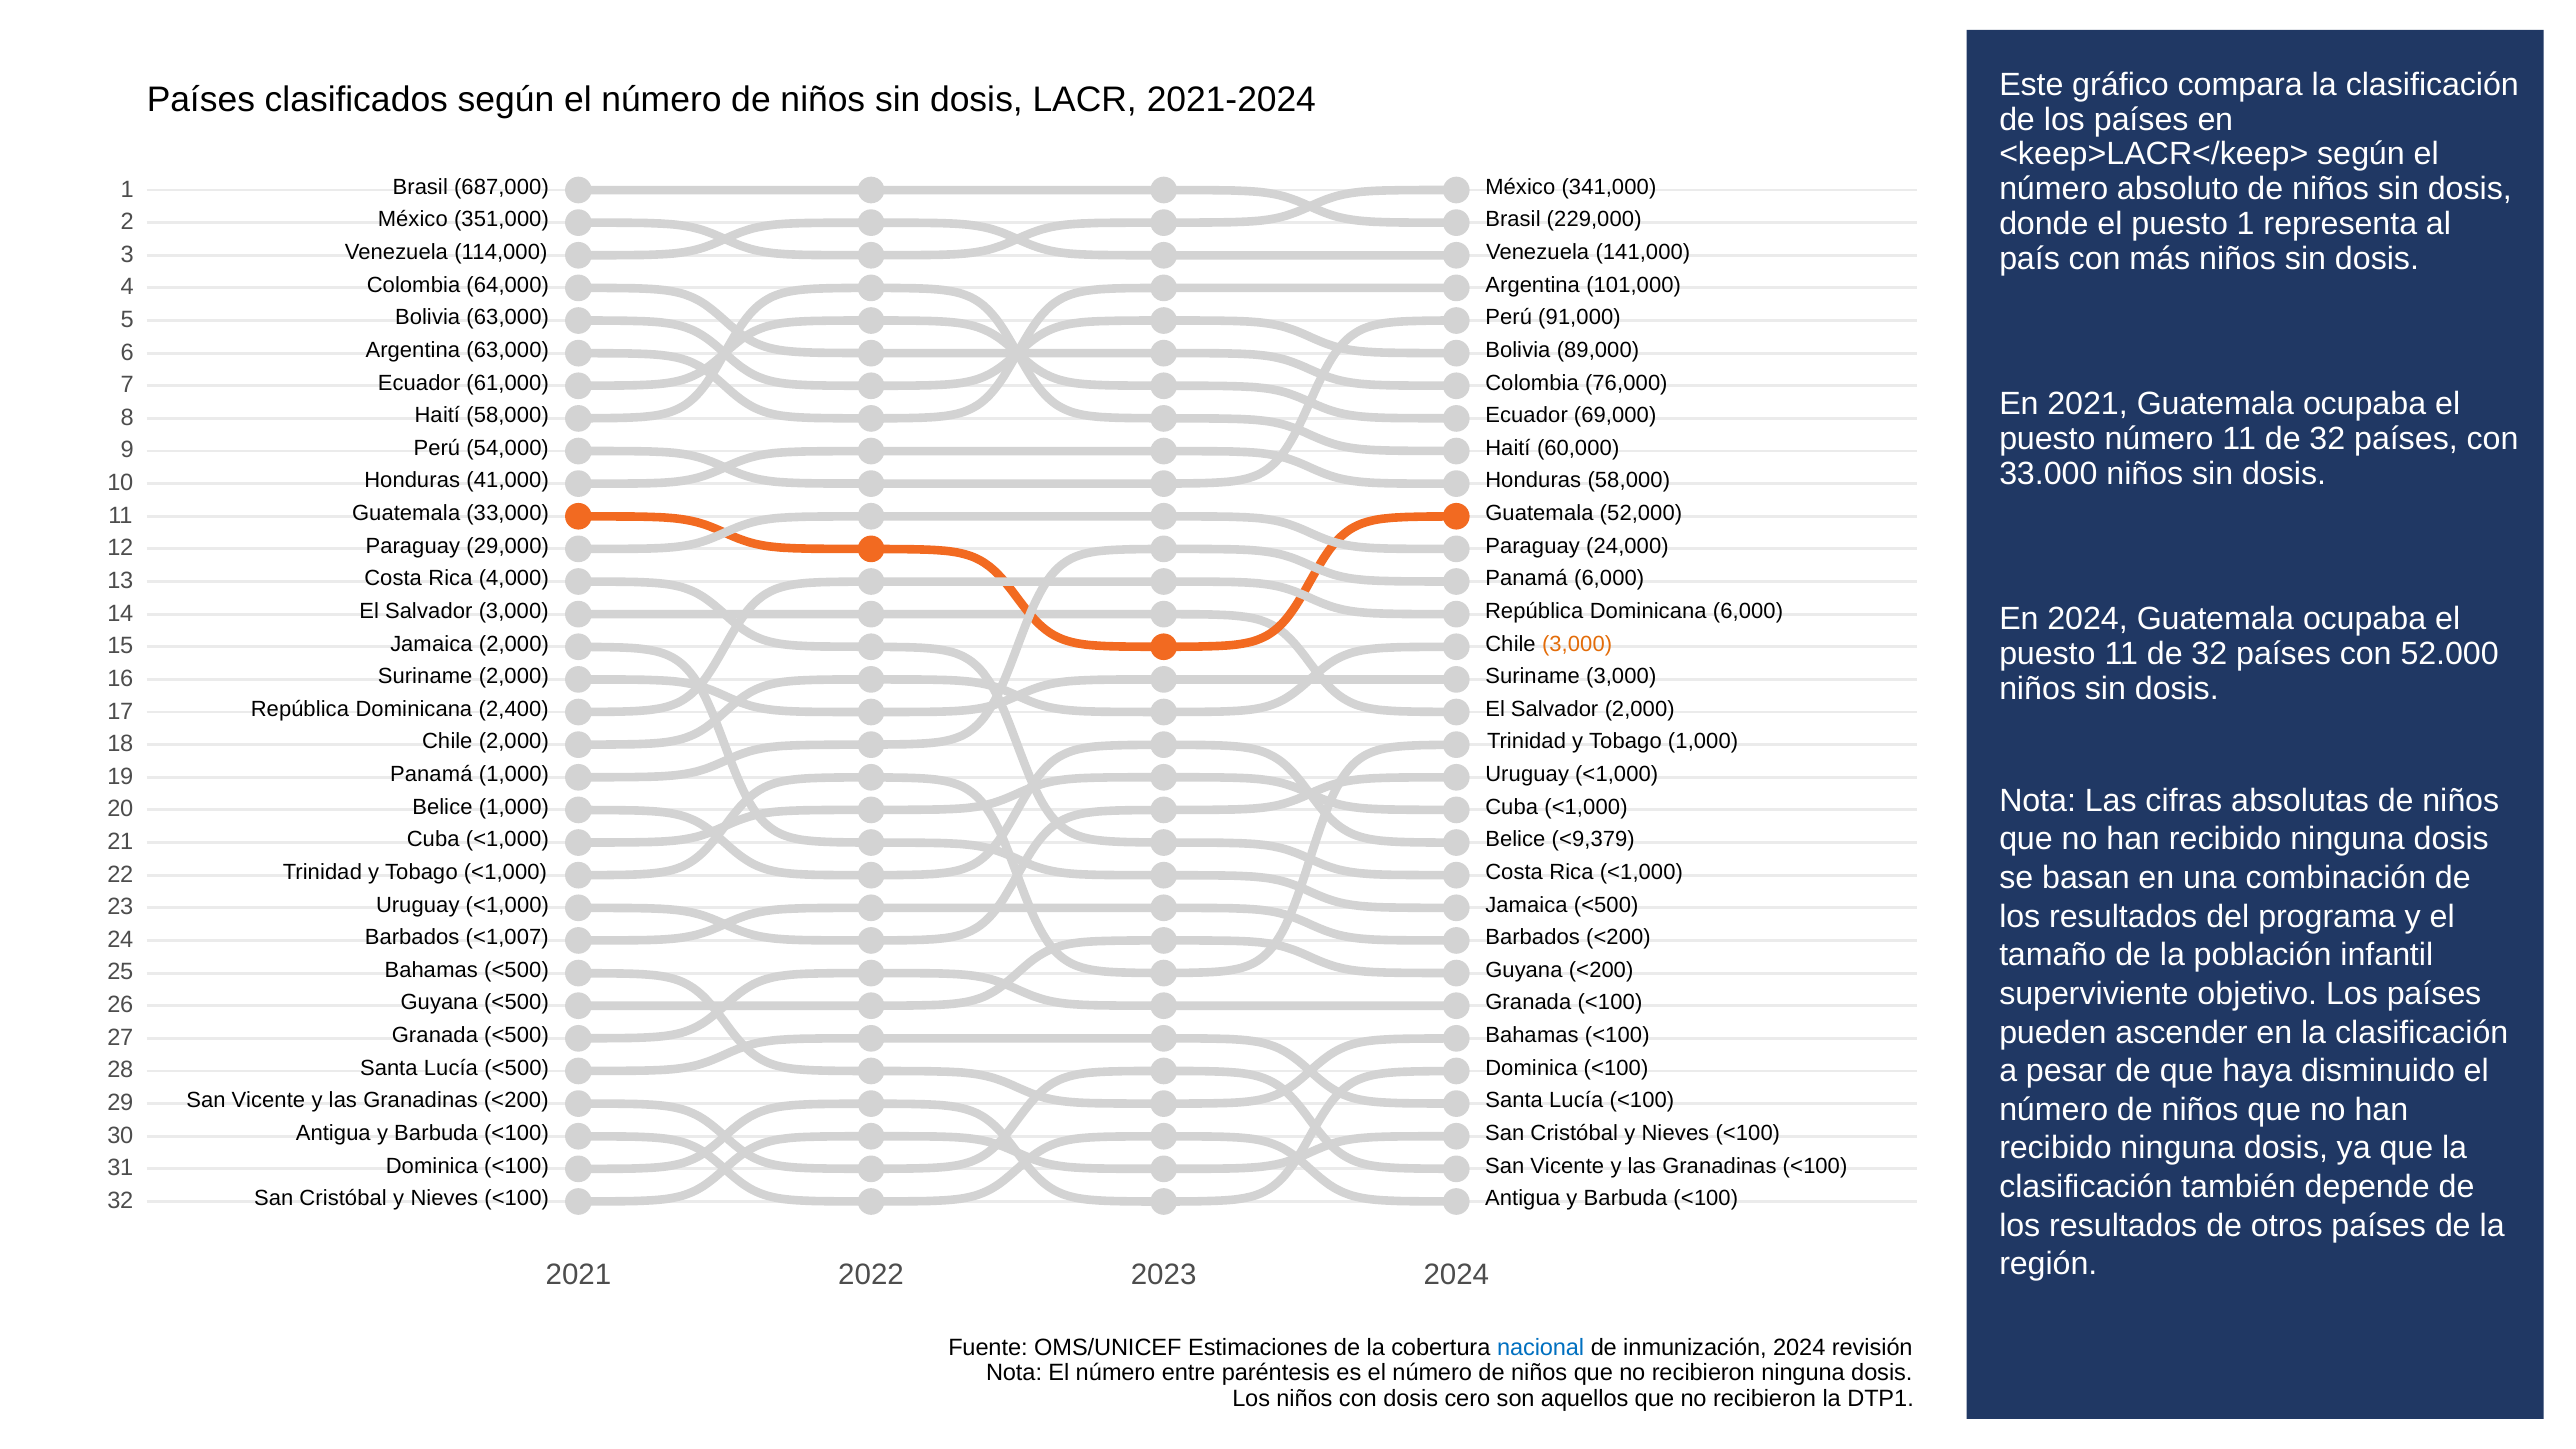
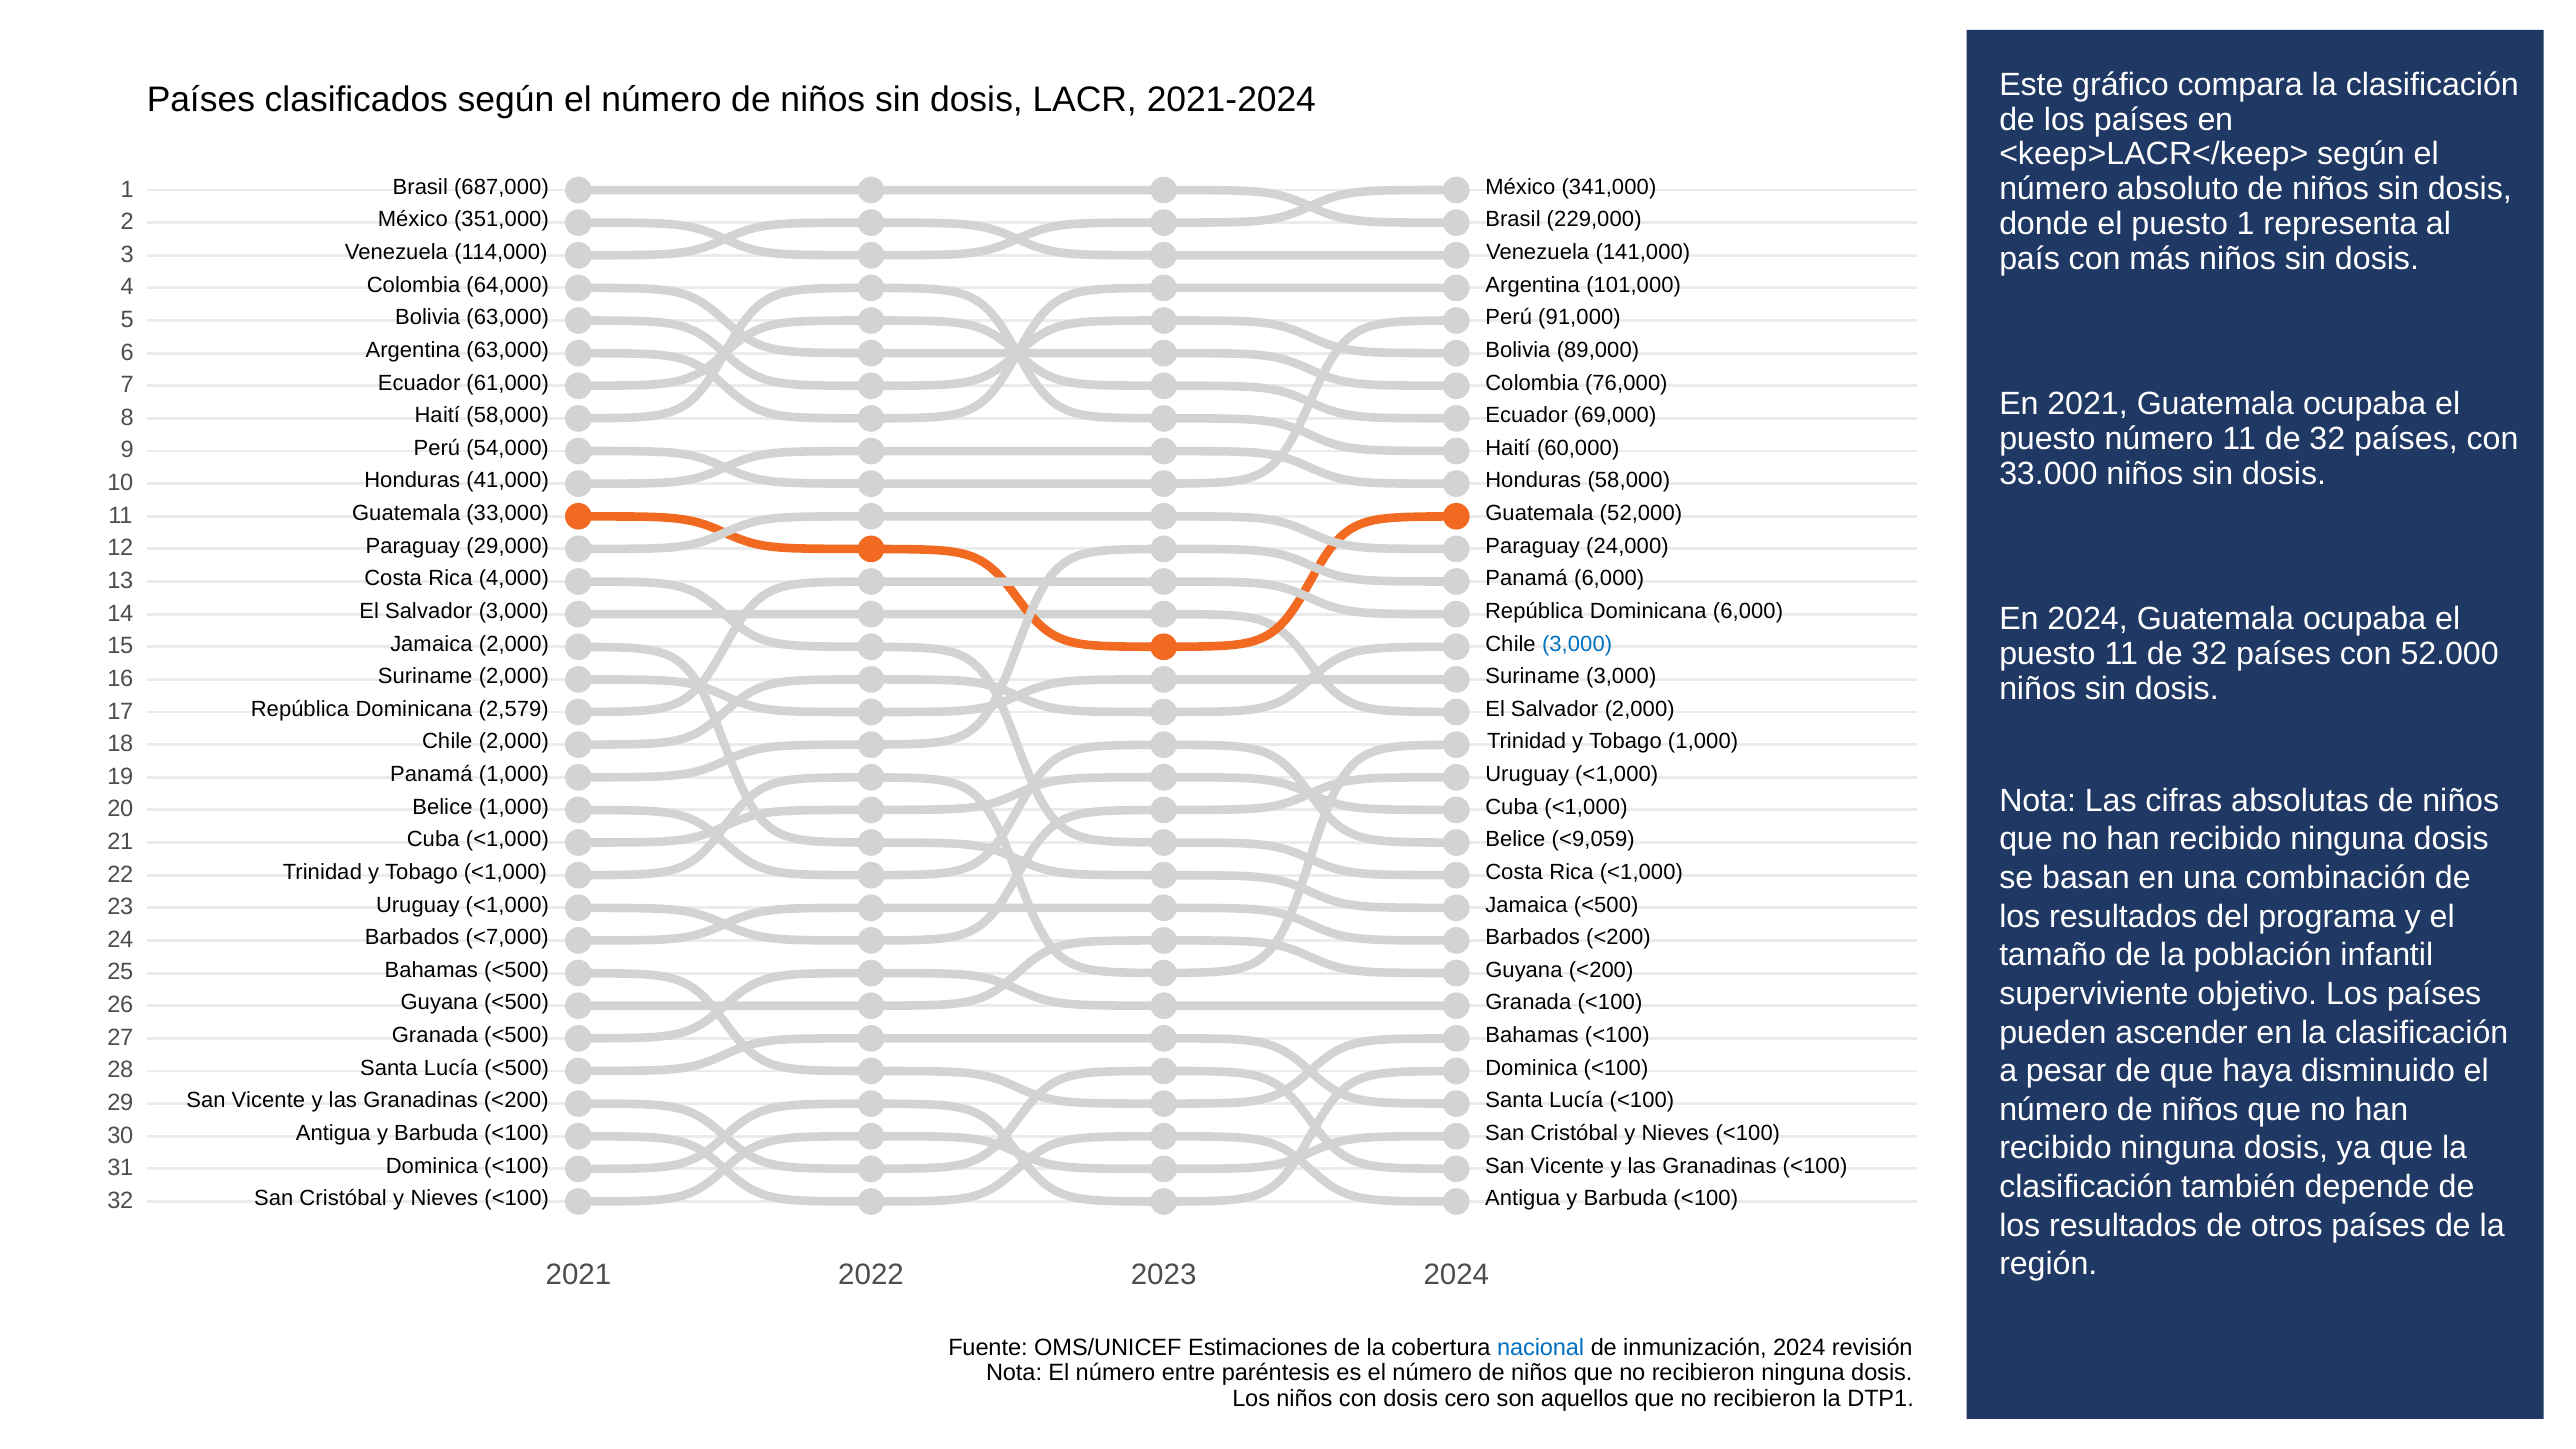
3,000 at (1577, 644) colour: orange -> blue
2,400: 2,400 -> 2,579
<9,379: <9,379 -> <9,059
<1,007: <1,007 -> <7,000
